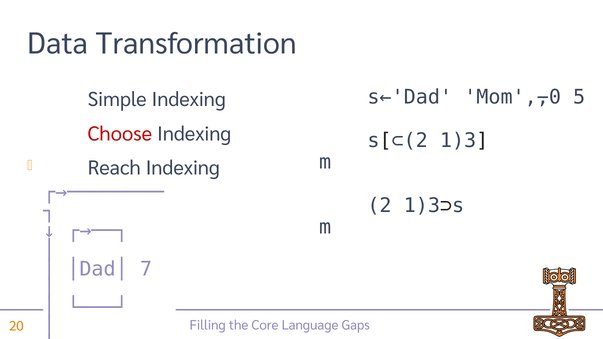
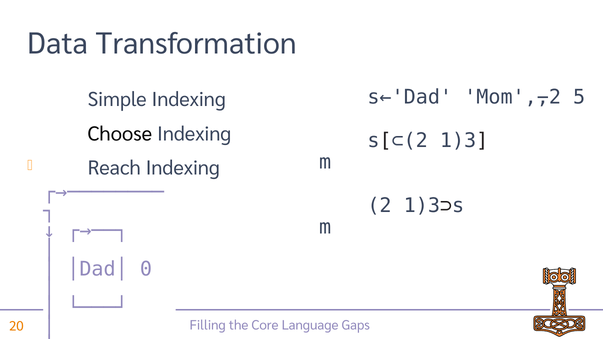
Mom',⍪0: Mom',⍪0 -> Mom',⍪2
Choose colour: red -> black
7: 7 -> 0
